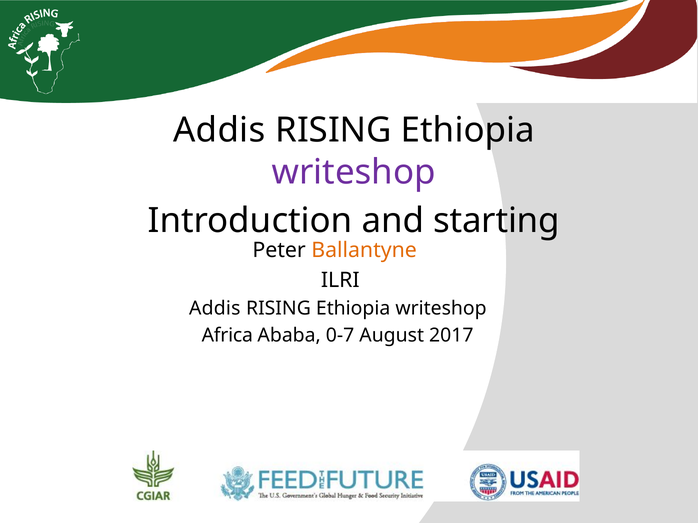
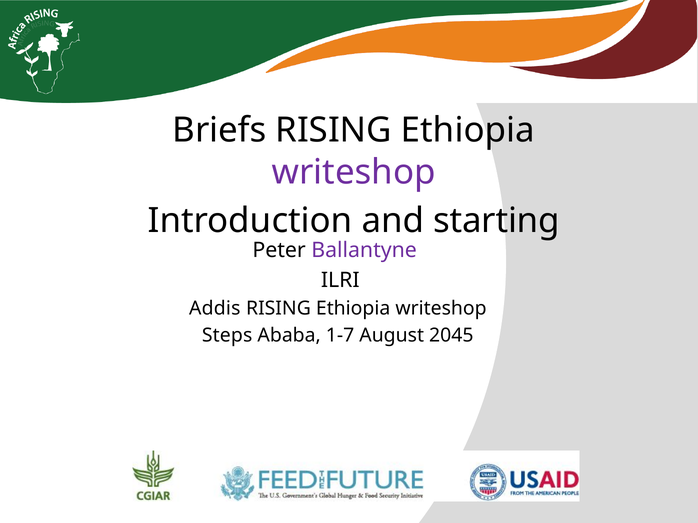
Addis at (219, 130): Addis -> Briefs
Ballantyne colour: orange -> purple
Africa: Africa -> Steps
0-7: 0-7 -> 1-7
2017: 2017 -> 2045
